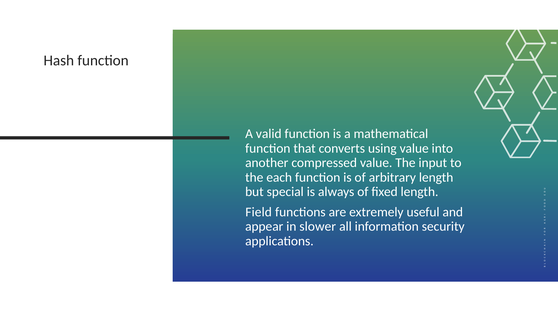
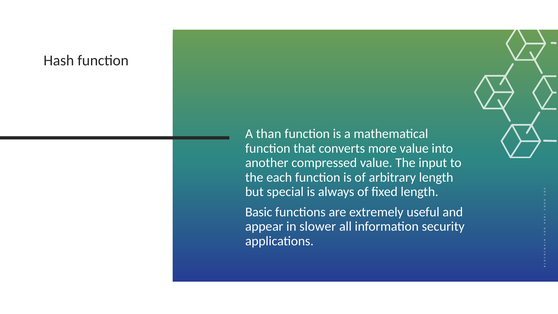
valid: valid -> than
using: using -> more
Field: Field -> Basic
